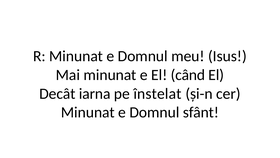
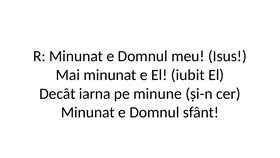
când: când -> iubit
înstelat: înstelat -> minune
